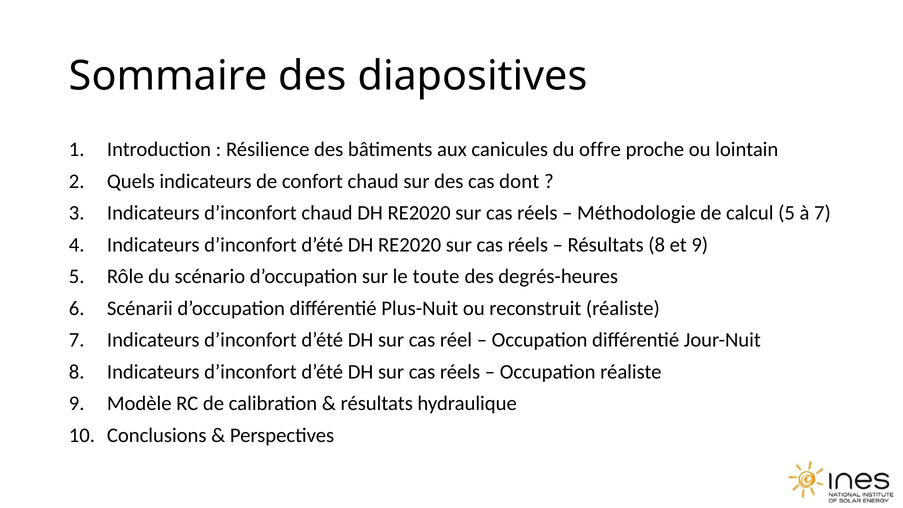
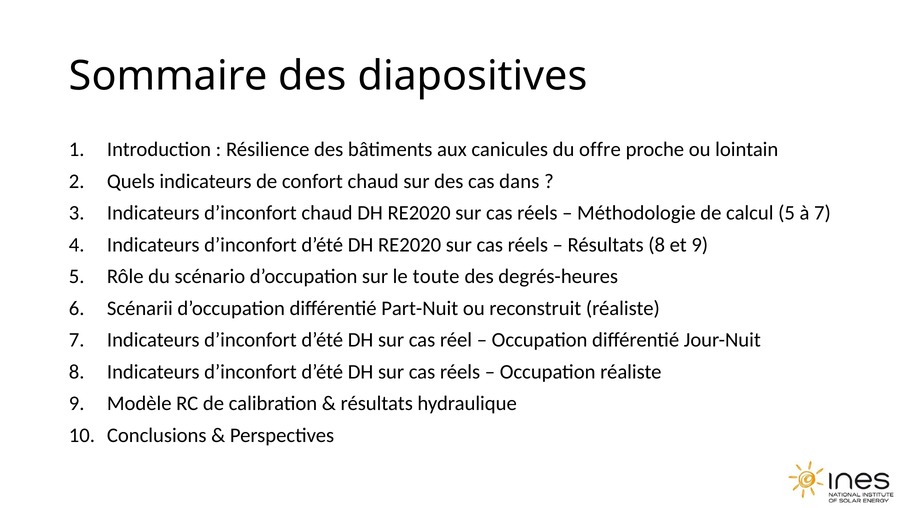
dont: dont -> dans
Plus-Nuit: Plus-Nuit -> Part-Nuit
